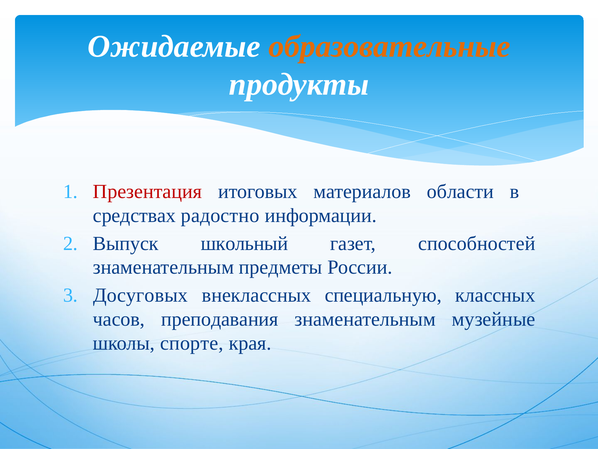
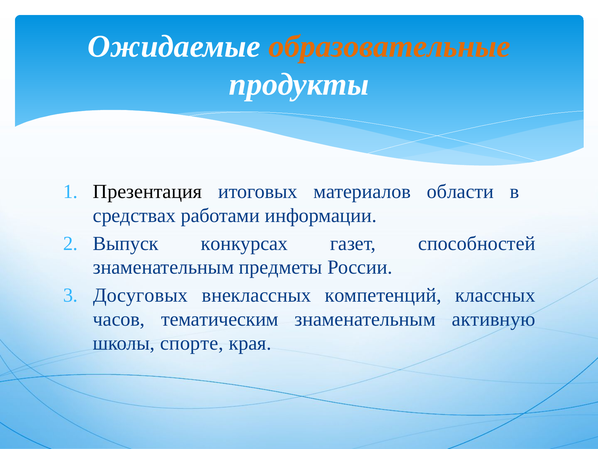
Презентация colour: red -> black
радостно: радостно -> работами
школьный: школьный -> конкурсах
специальную: специальную -> компетенций
преподавания: преподавания -> тематическим
музейные: музейные -> активную
